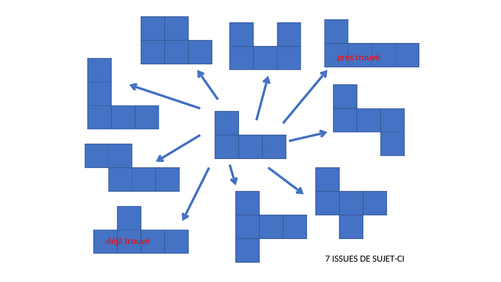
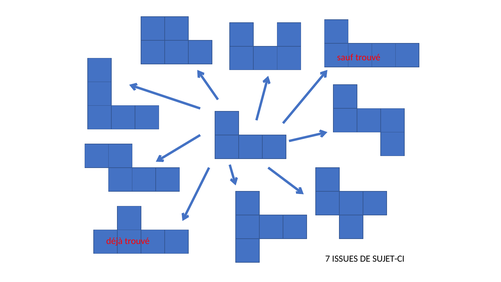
près: près -> sauf
